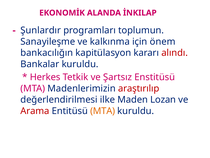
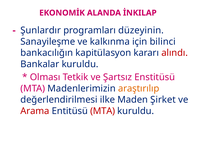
toplumun: toplumun -> düzeyinin
önem: önem -> bilinci
Herkes: Herkes -> Olması
araştırılıp colour: red -> orange
Lozan: Lozan -> Şirket
MTA at (103, 111) colour: orange -> red
